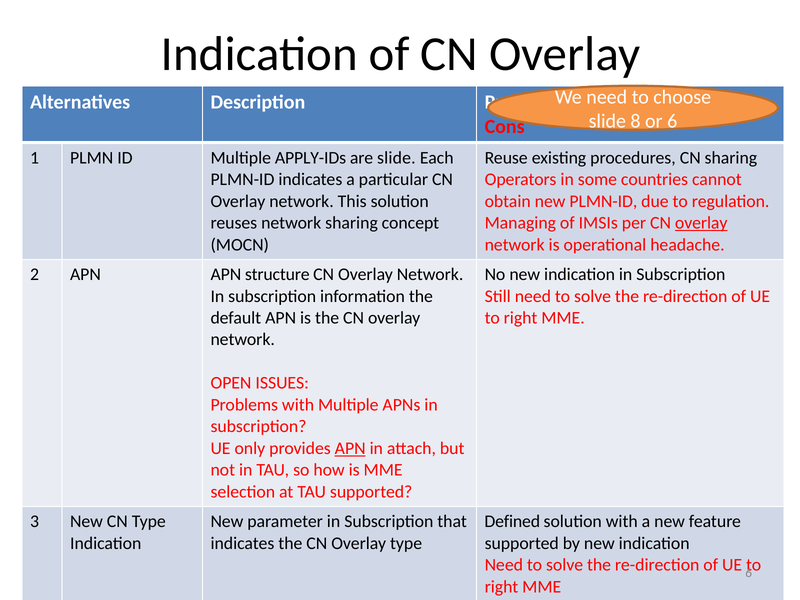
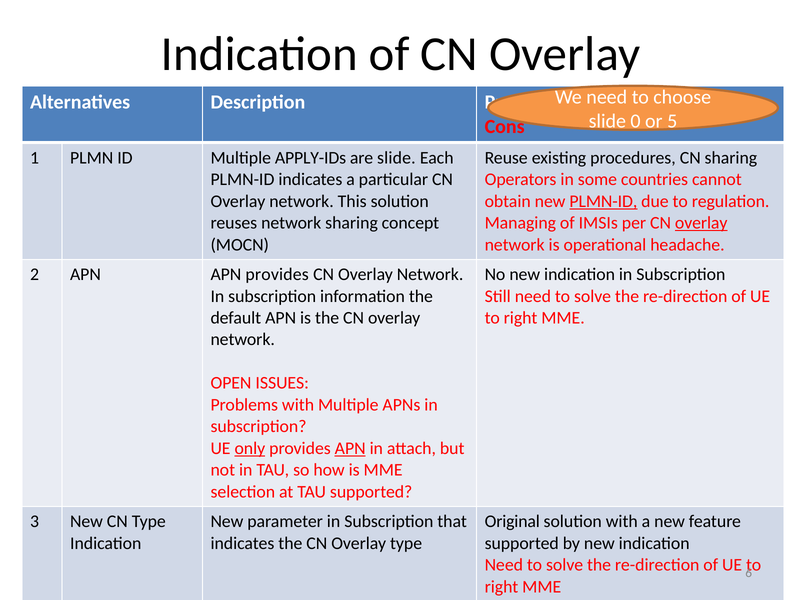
8: 8 -> 0
or 6: 6 -> 5
PLMN-ID at (603, 201) underline: none -> present
APN structure: structure -> provides
only underline: none -> present
Defined: Defined -> Original
